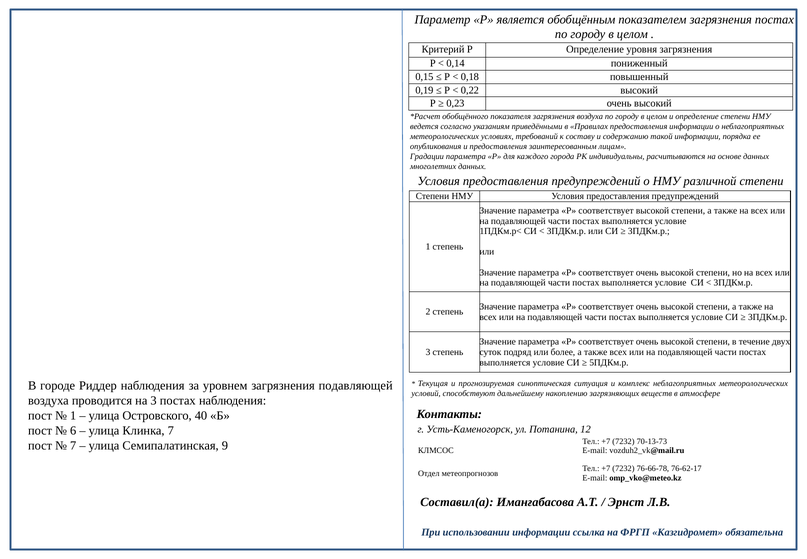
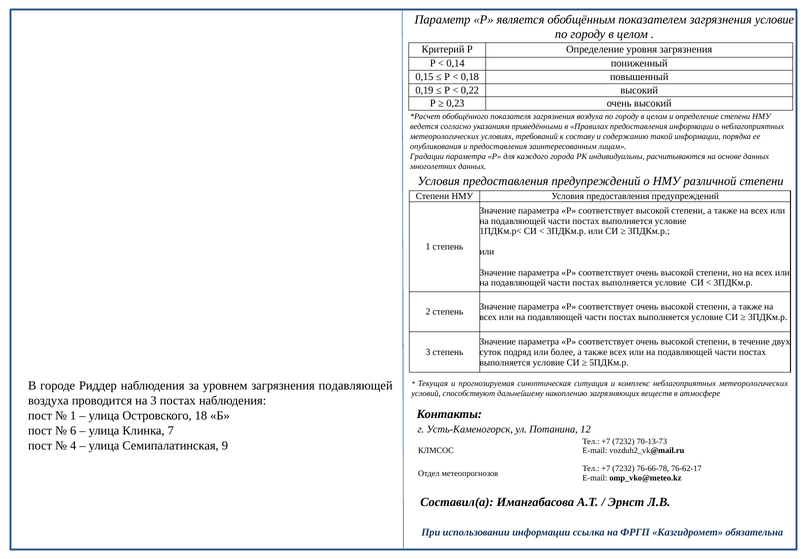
загрязнения постах: постах -> условие
40: 40 -> 18
7 at (73, 445): 7 -> 4
